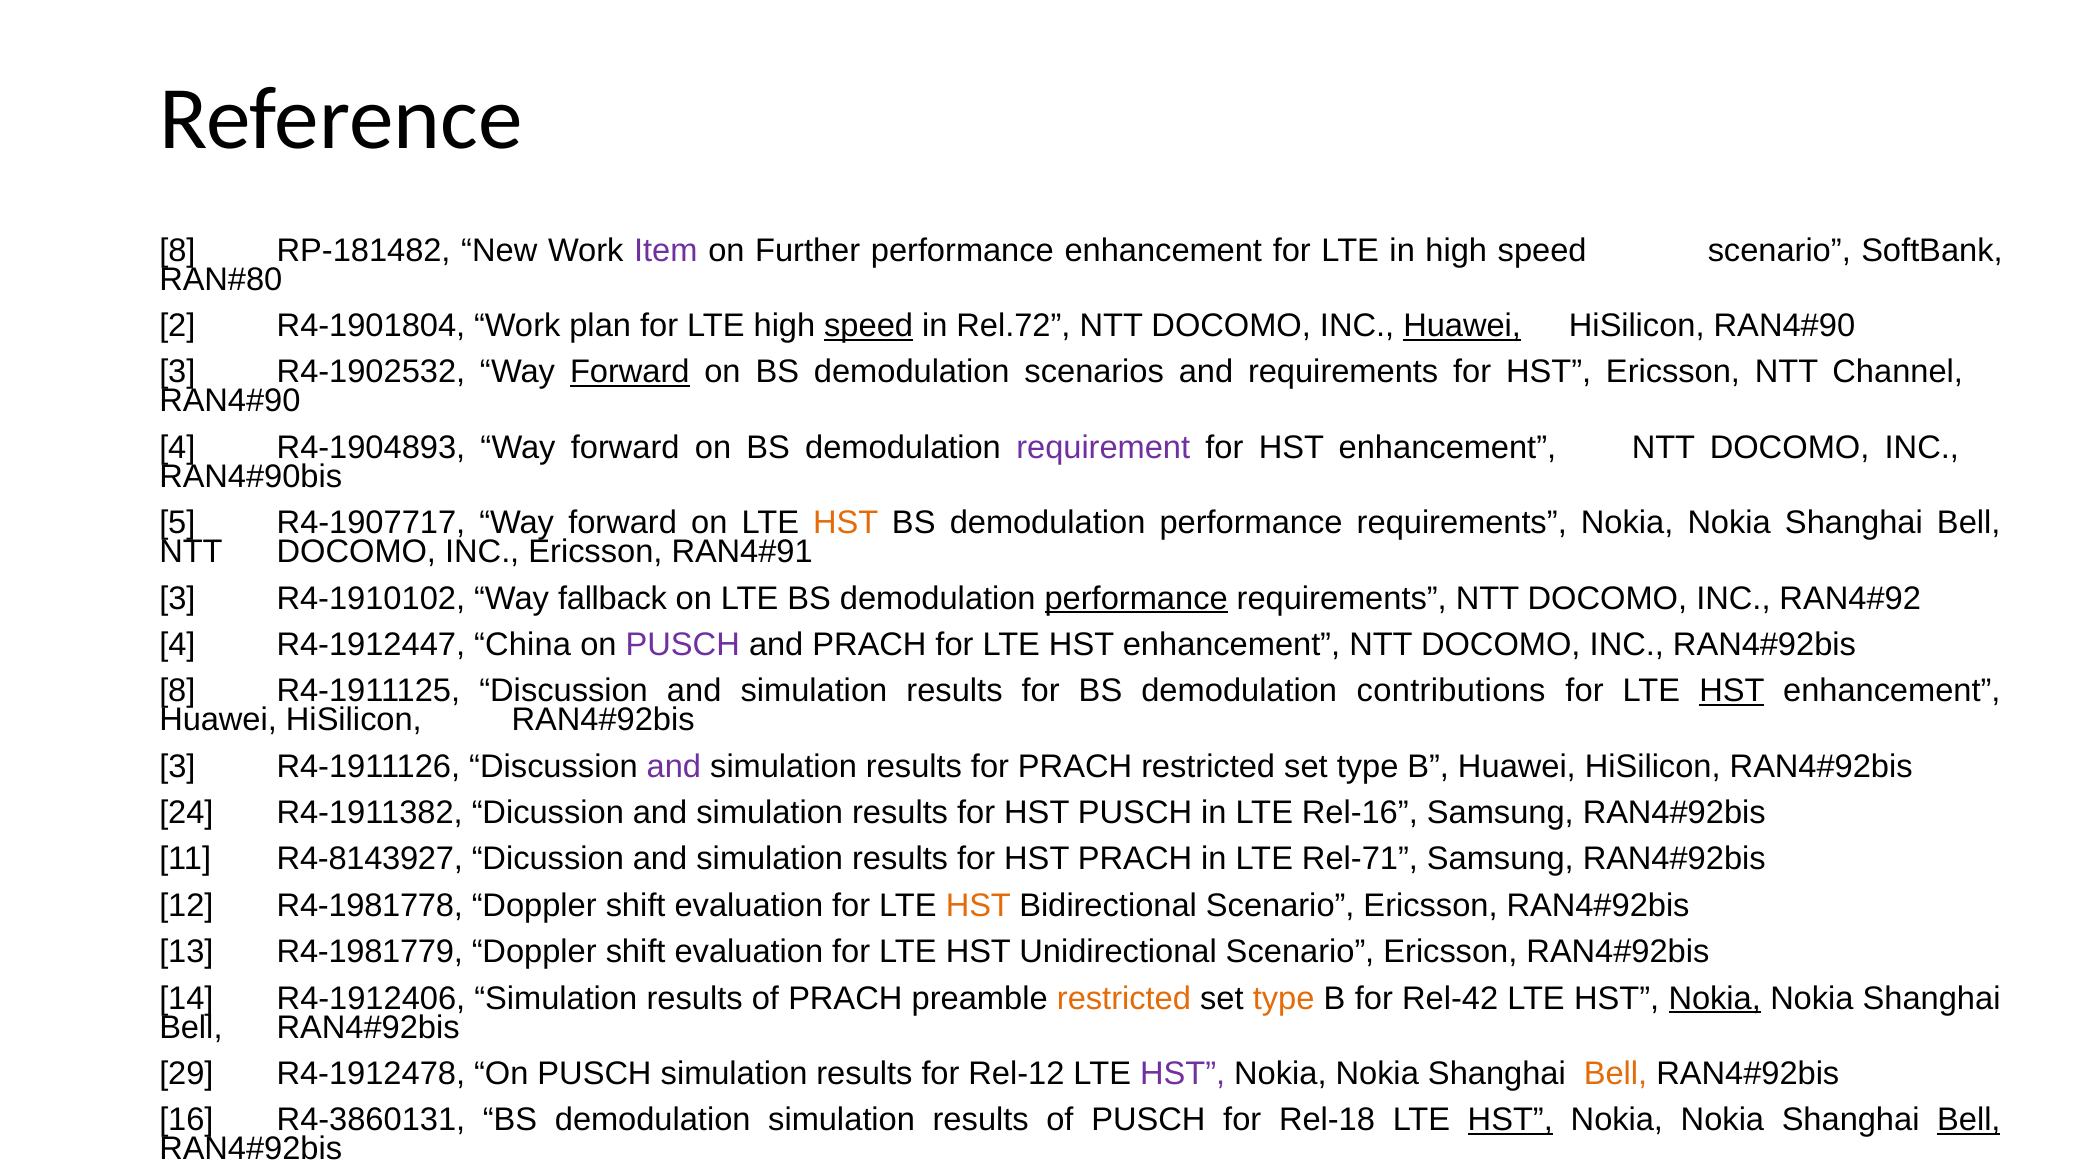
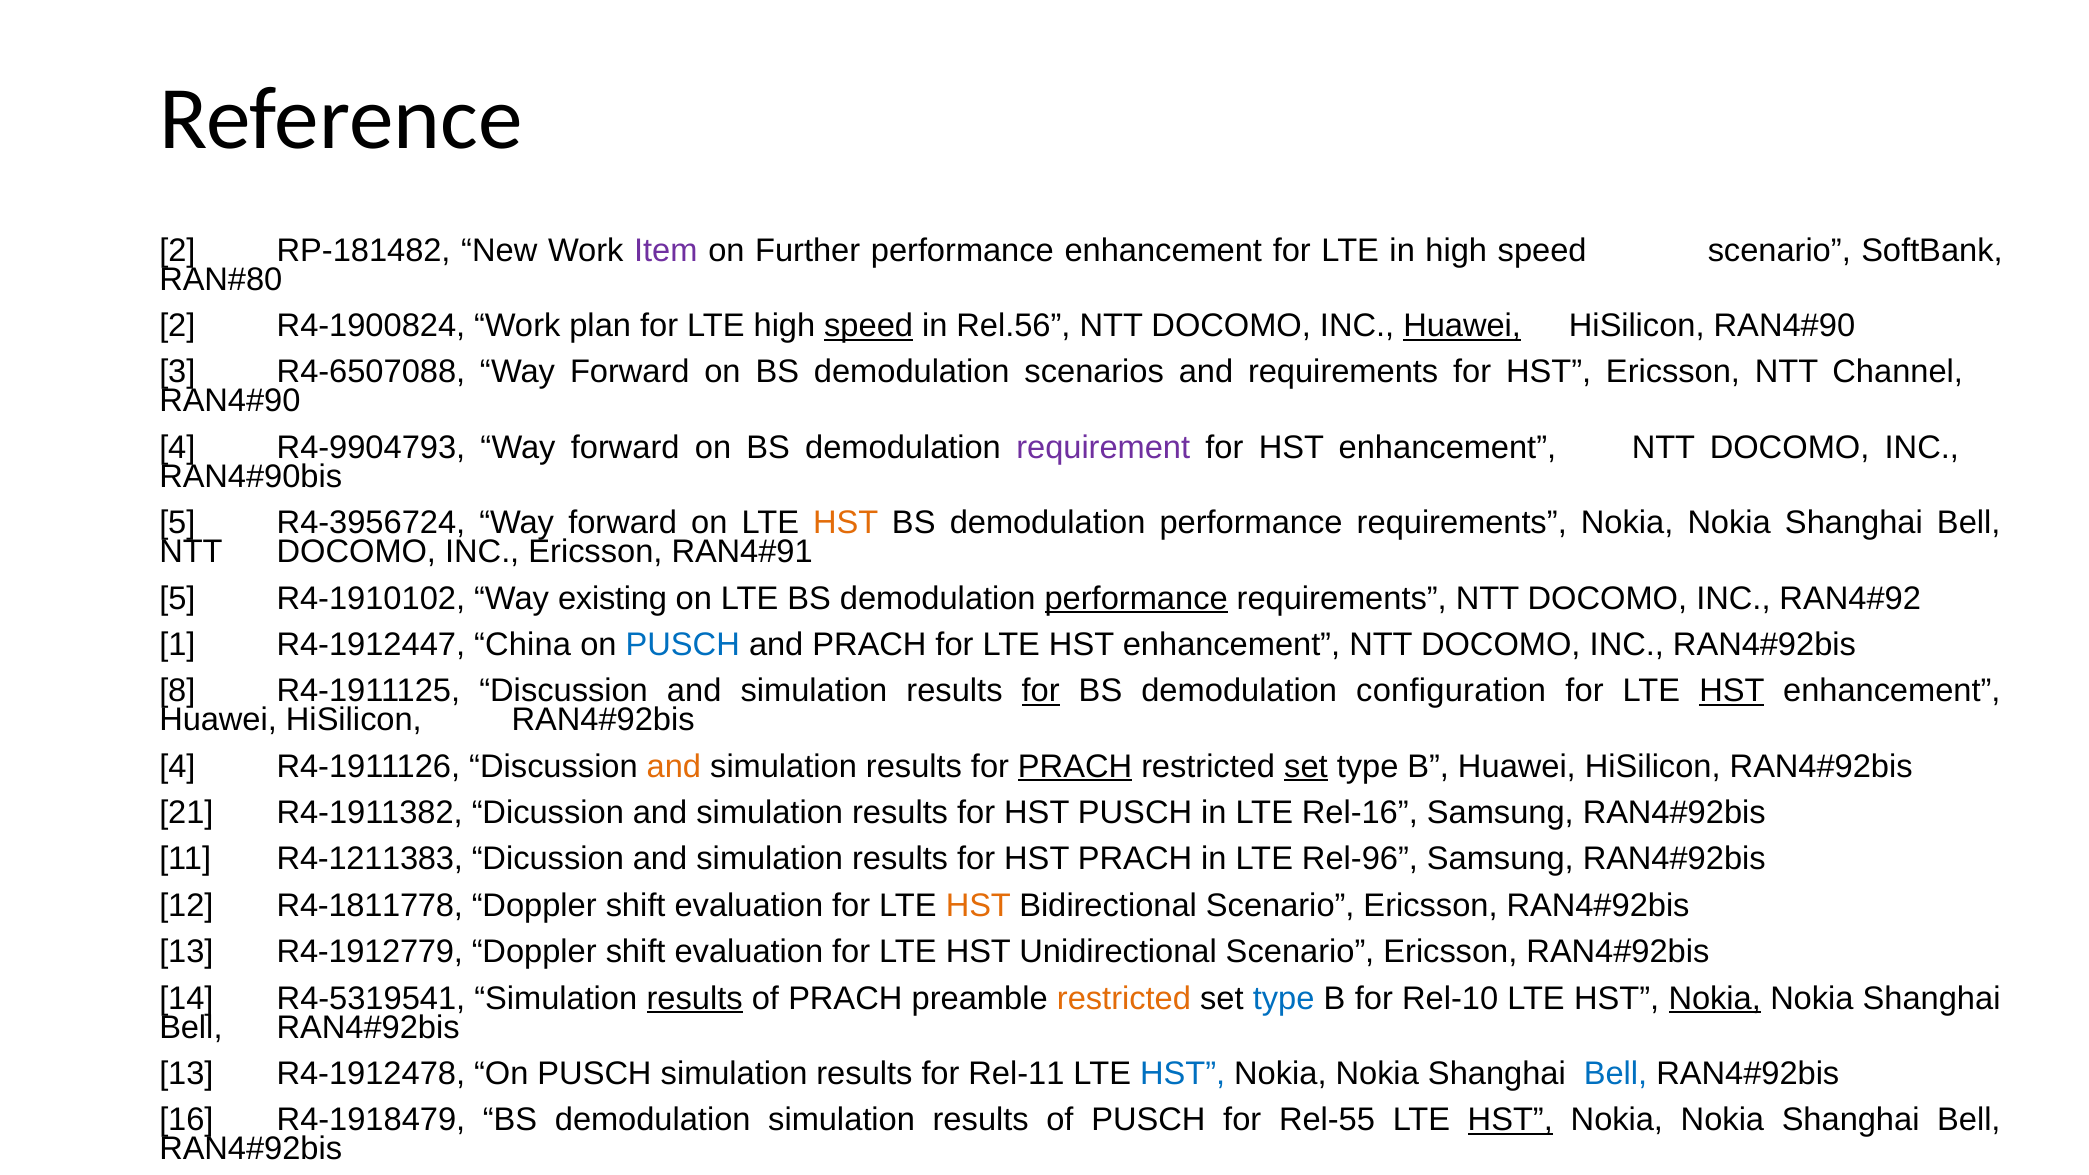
8 at (177, 250): 8 -> 2
R4-1901804: R4-1901804 -> R4-1900824
Rel.72: Rel.72 -> Rel.56
R4-1902532: R4-1902532 -> R4-6507088
Forward at (630, 372) underline: present -> none
R4-1904893: R4-1904893 -> R4-9904793
R4-1907717: R4-1907717 -> R4-3956724
3 at (177, 598): 3 -> 5
fallback: fallback -> existing
4 at (177, 645): 4 -> 1
PUSCH at (683, 645) colour: purple -> blue
for at (1041, 691) underline: none -> present
contributions: contributions -> configuration
3 at (177, 766): 3 -> 4
and at (674, 766) colour: purple -> orange
PRACH at (1075, 766) underline: none -> present
set at (1306, 766) underline: none -> present
24: 24 -> 21
R4-8143927: R4-8143927 -> R4-1211383
Rel-71: Rel-71 -> Rel-96
R4-1981778: R4-1981778 -> R4-1811778
R4-1981779: R4-1981779 -> R4-1912779
R4-1912406: R4-1912406 -> R4-5319541
results at (695, 998) underline: none -> present
type at (1284, 998) colour: orange -> blue
Rel-42: Rel-42 -> Rel-10
29 at (186, 1074): 29 -> 13
Rel-12: Rel-12 -> Rel-11
HST at (1183, 1074) colour: purple -> blue
Bell at (1616, 1074) colour: orange -> blue
R4-3860131: R4-3860131 -> R4-1918479
Rel-18: Rel-18 -> Rel-55
Bell at (1969, 1120) underline: present -> none
